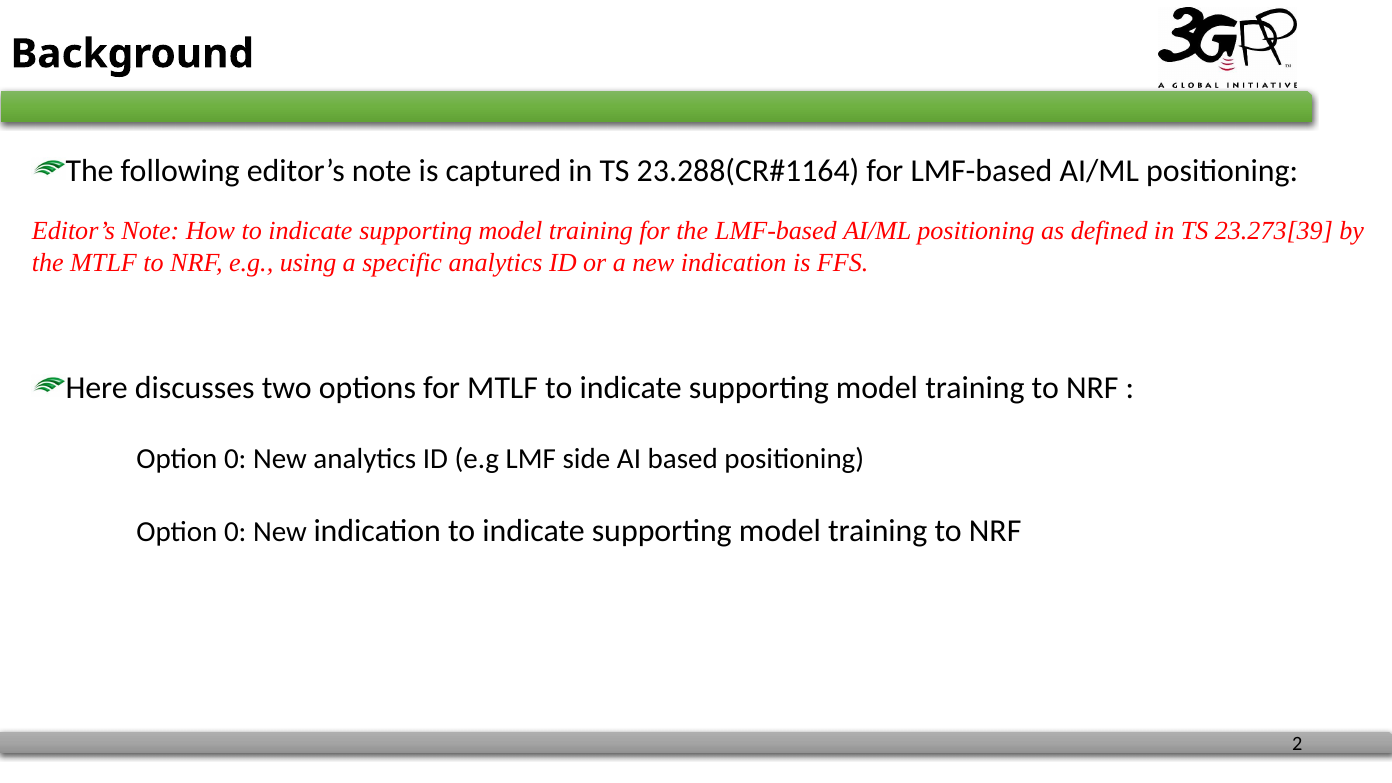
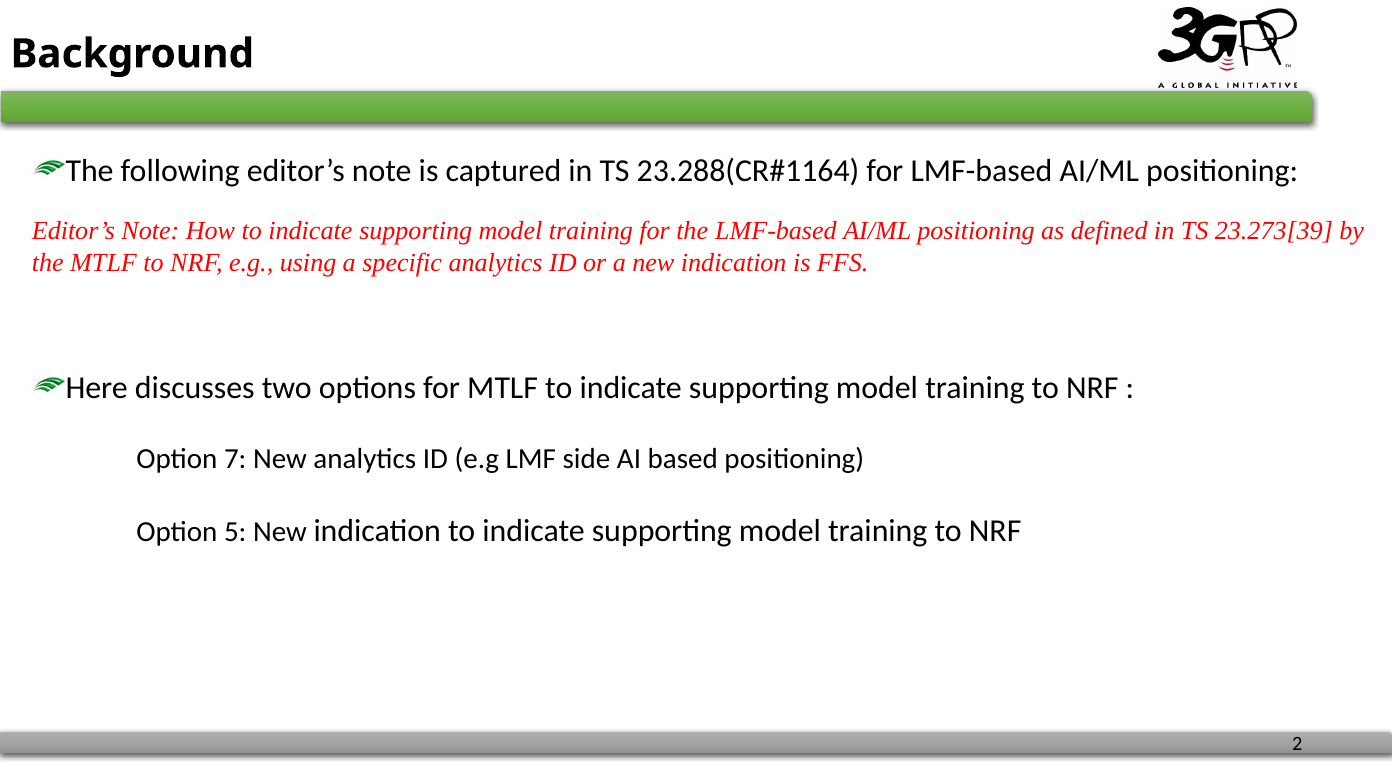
0 at (235, 459): 0 -> 7
0 at (235, 532): 0 -> 5
